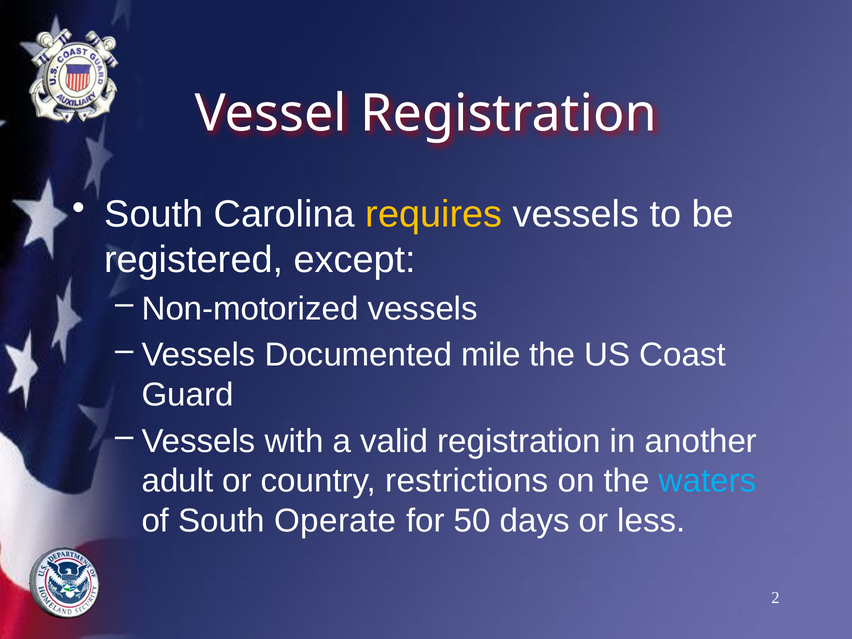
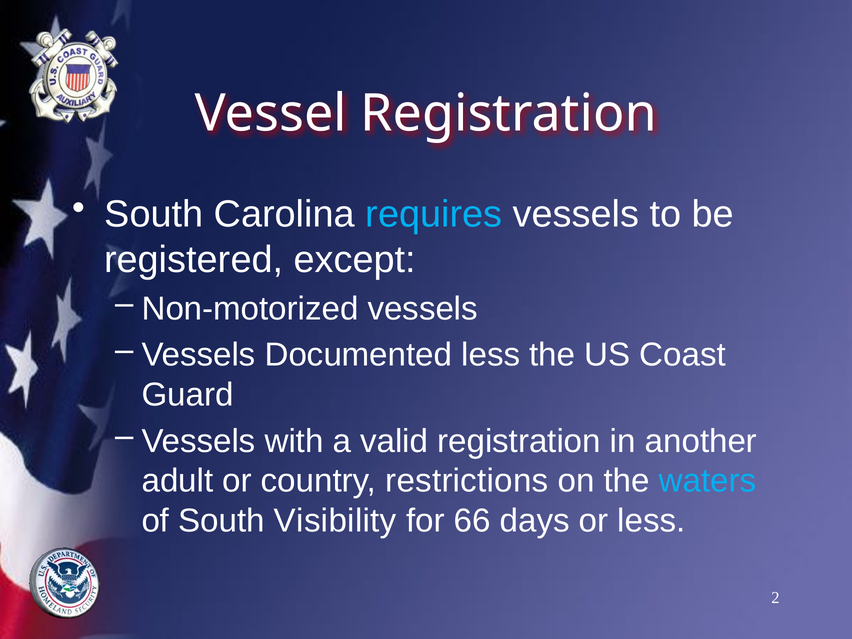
requires colour: yellow -> light blue
Documented mile: mile -> less
Operate: Operate -> Visibility
50: 50 -> 66
